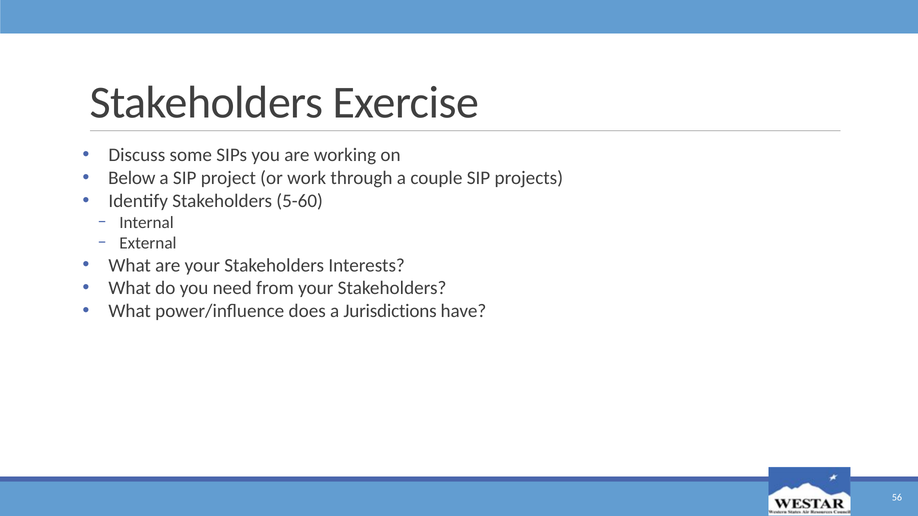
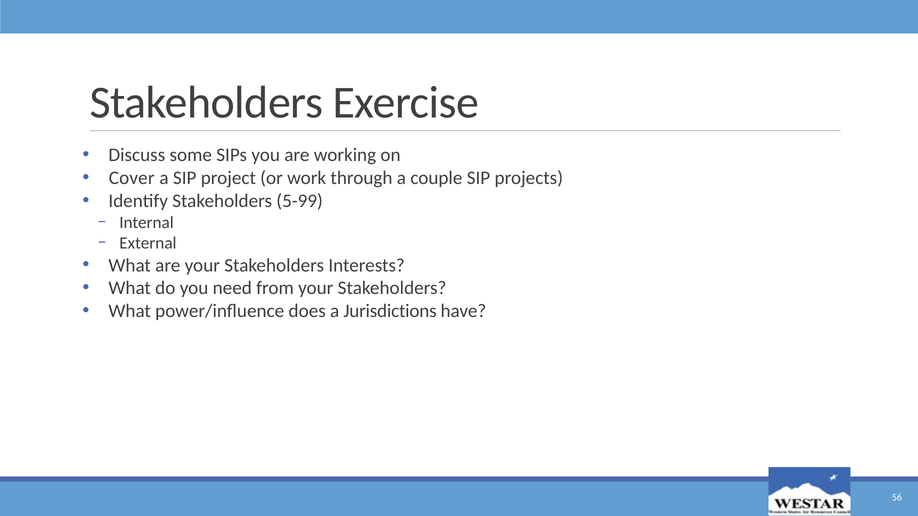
Below: Below -> Cover
5-60: 5-60 -> 5-99
